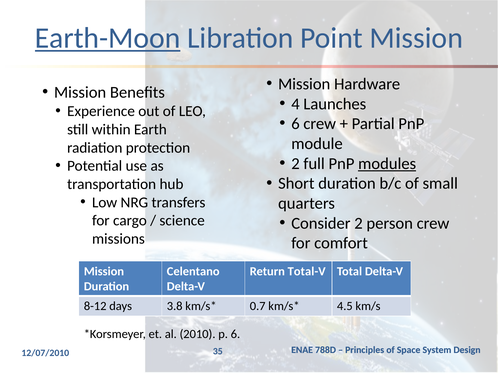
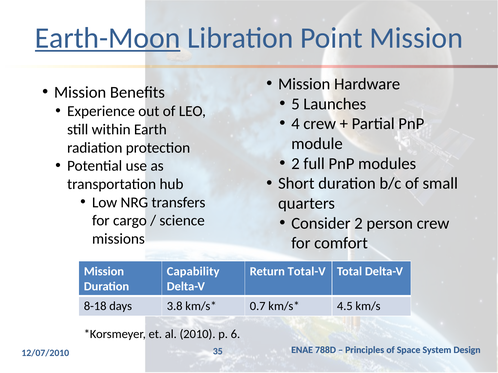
4: 4 -> 5
6 at (295, 124): 6 -> 4
modules underline: present -> none
Celentano: Celentano -> Capability
8-12: 8-12 -> 8-18
